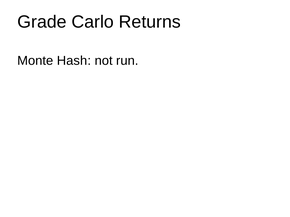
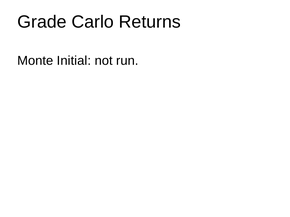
Hash: Hash -> Initial
